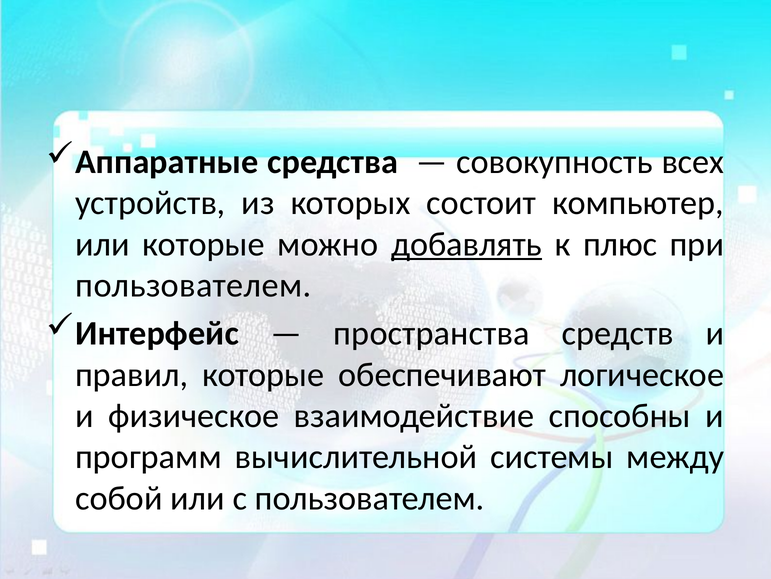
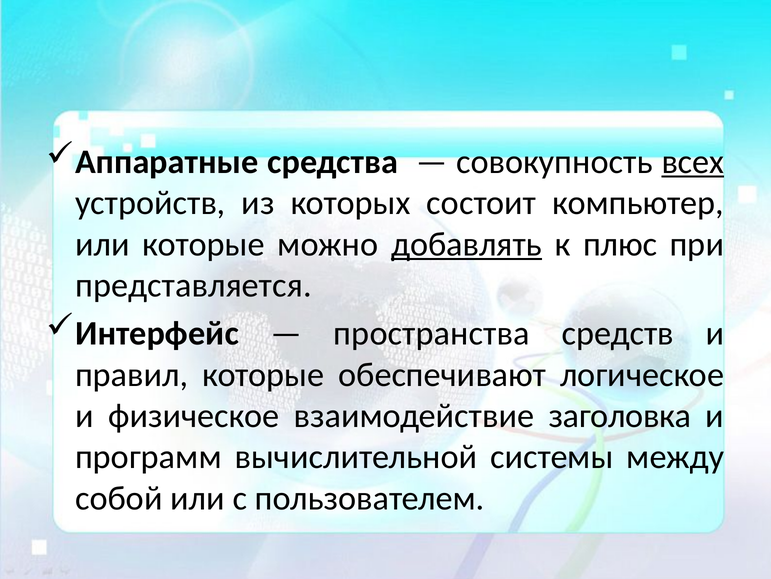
всех underline: none -> present
пользователем at (193, 285): пользователем -> представляется
способны: способны -> заголовка
